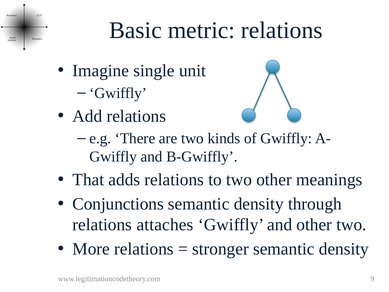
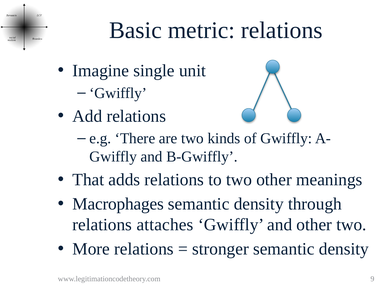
Conjunctions: Conjunctions -> Macrophages
